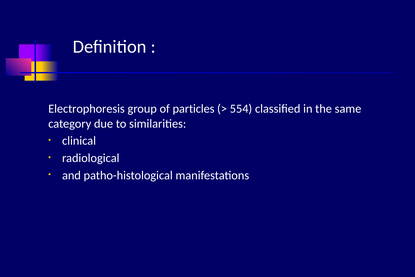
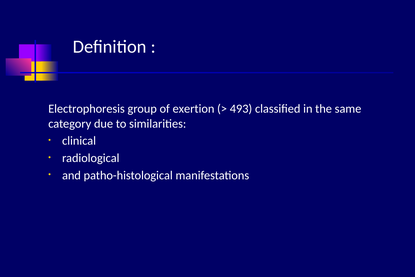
particles: particles -> exertion
554: 554 -> 493
